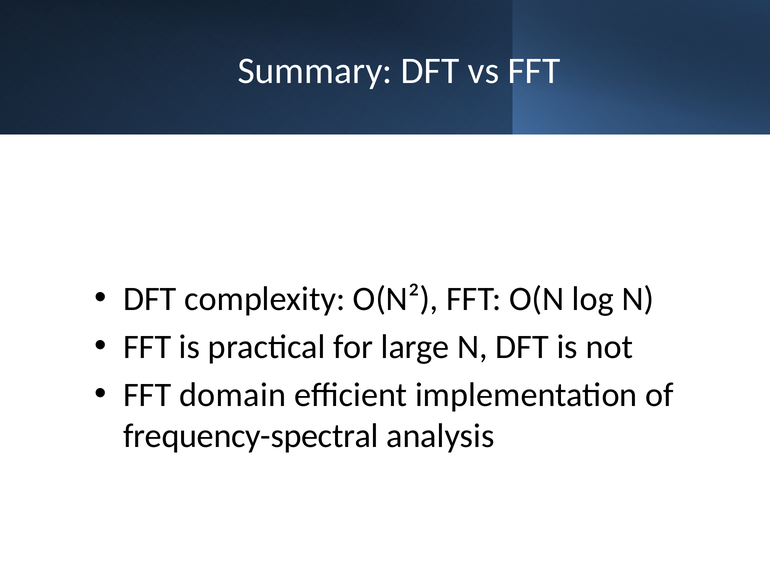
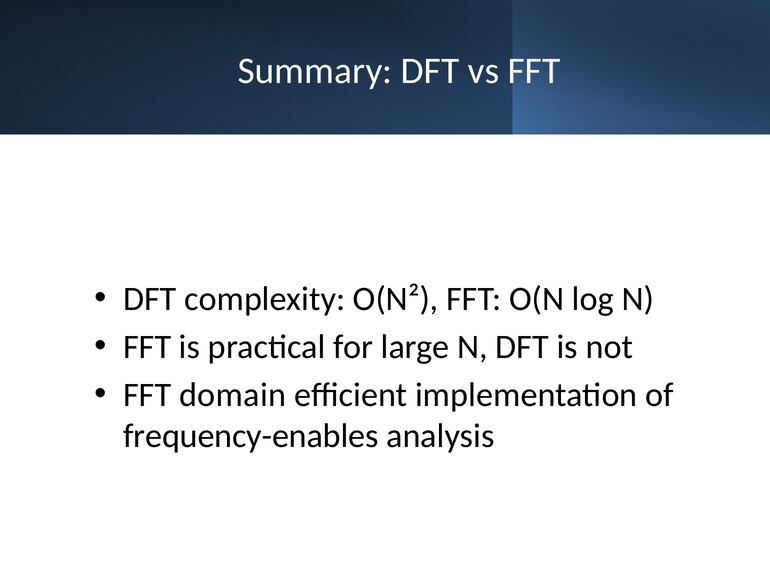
frequency-spectral: frequency-spectral -> frequency-enables
